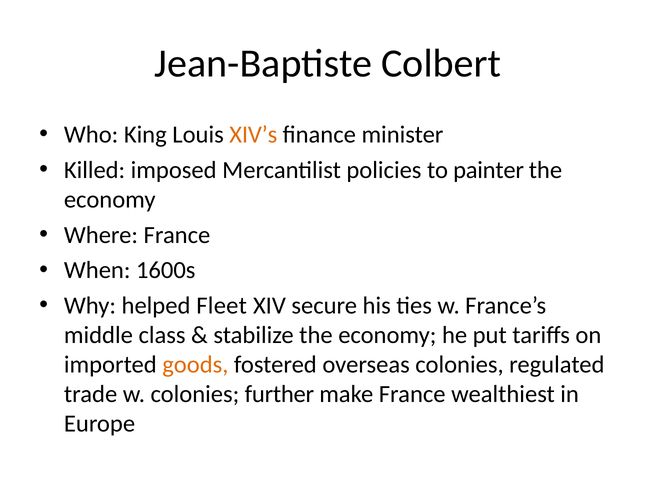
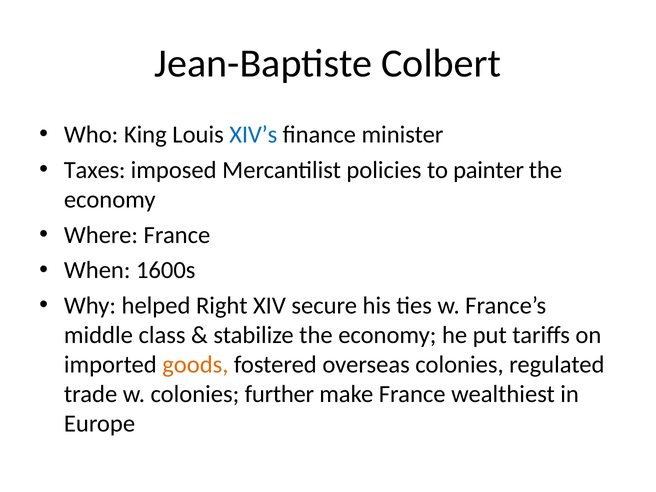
XIV’s colour: orange -> blue
Killed: Killed -> Taxes
Fleet: Fleet -> Right
